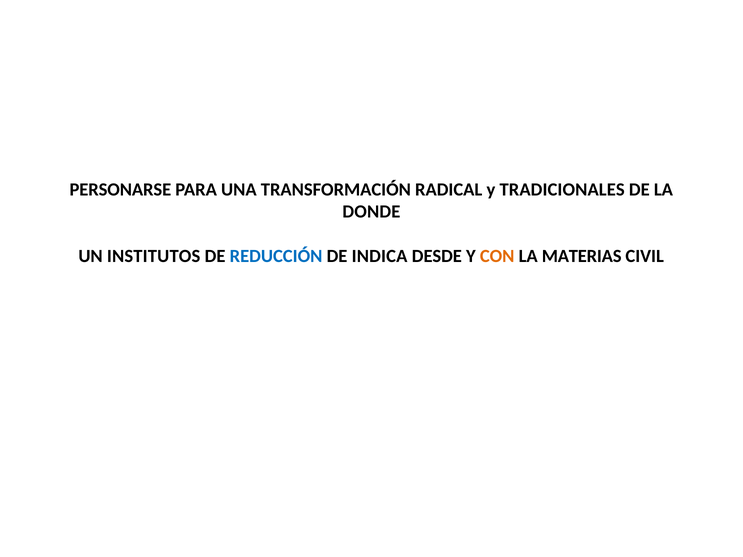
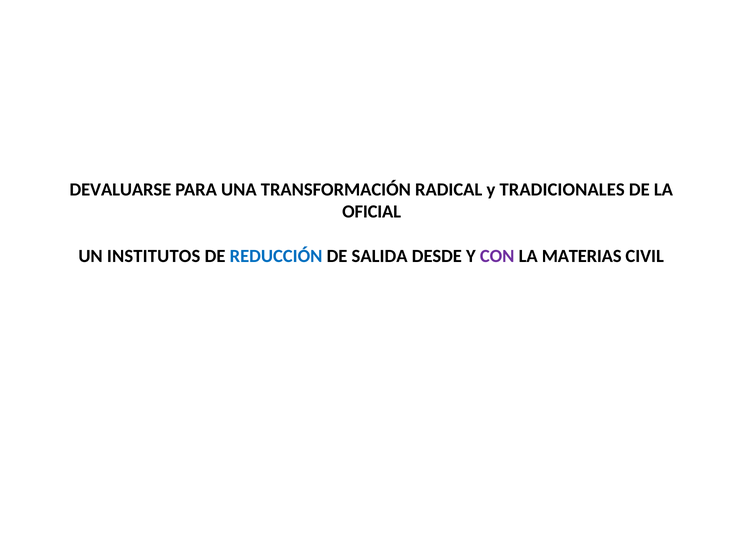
PERSONARSE: PERSONARSE -> DEVALUARSE
DONDE: DONDE -> OFICIAL
INDICA: INDICA -> SALIDA
CON colour: orange -> purple
